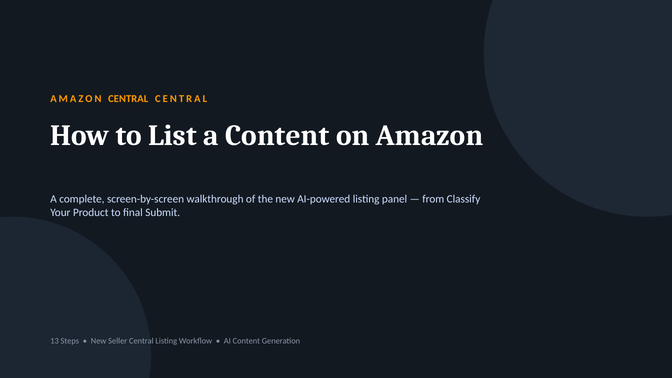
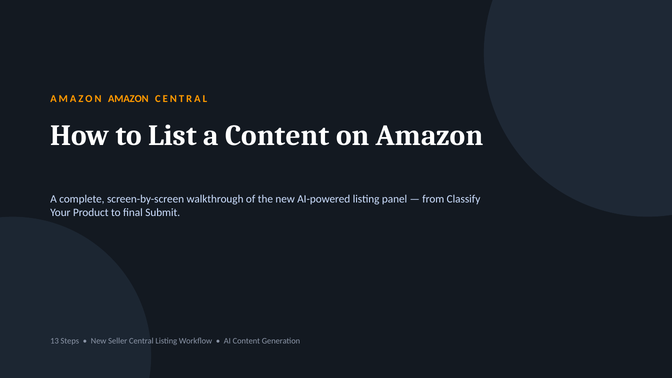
AMAZON CENTRAL: CENTRAL -> AMAZON
